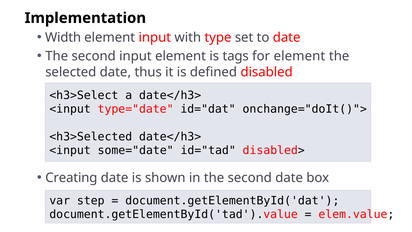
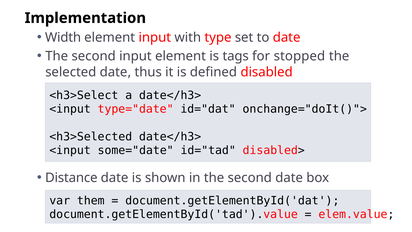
for element: element -> stopped
Creating: Creating -> Distance
step: step -> them
